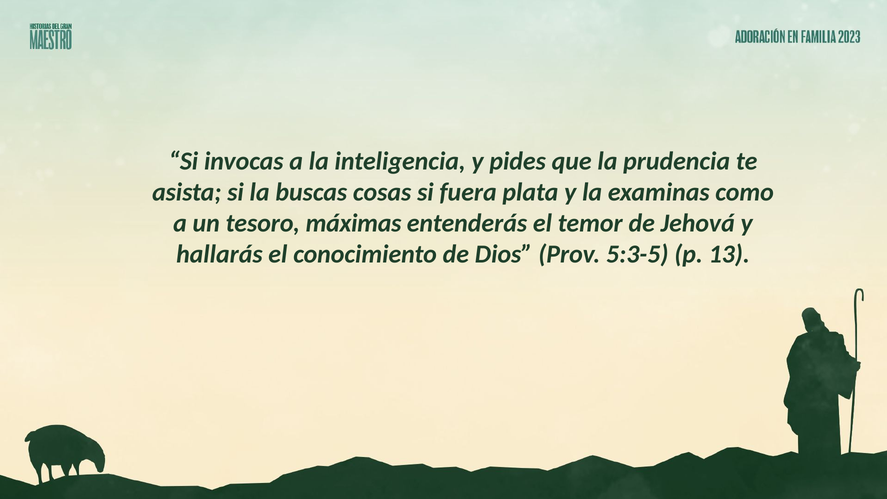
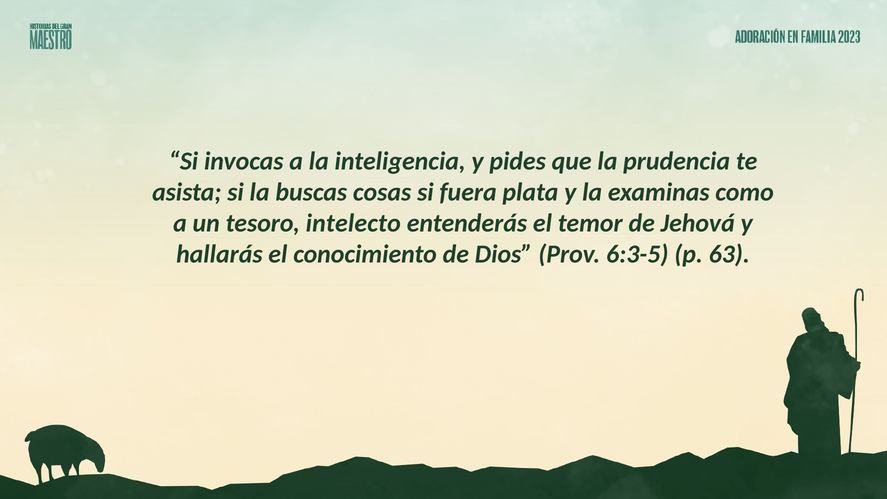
máximas: máximas -> intelecto
5:3-5: 5:3-5 -> 6:3-5
13: 13 -> 63
